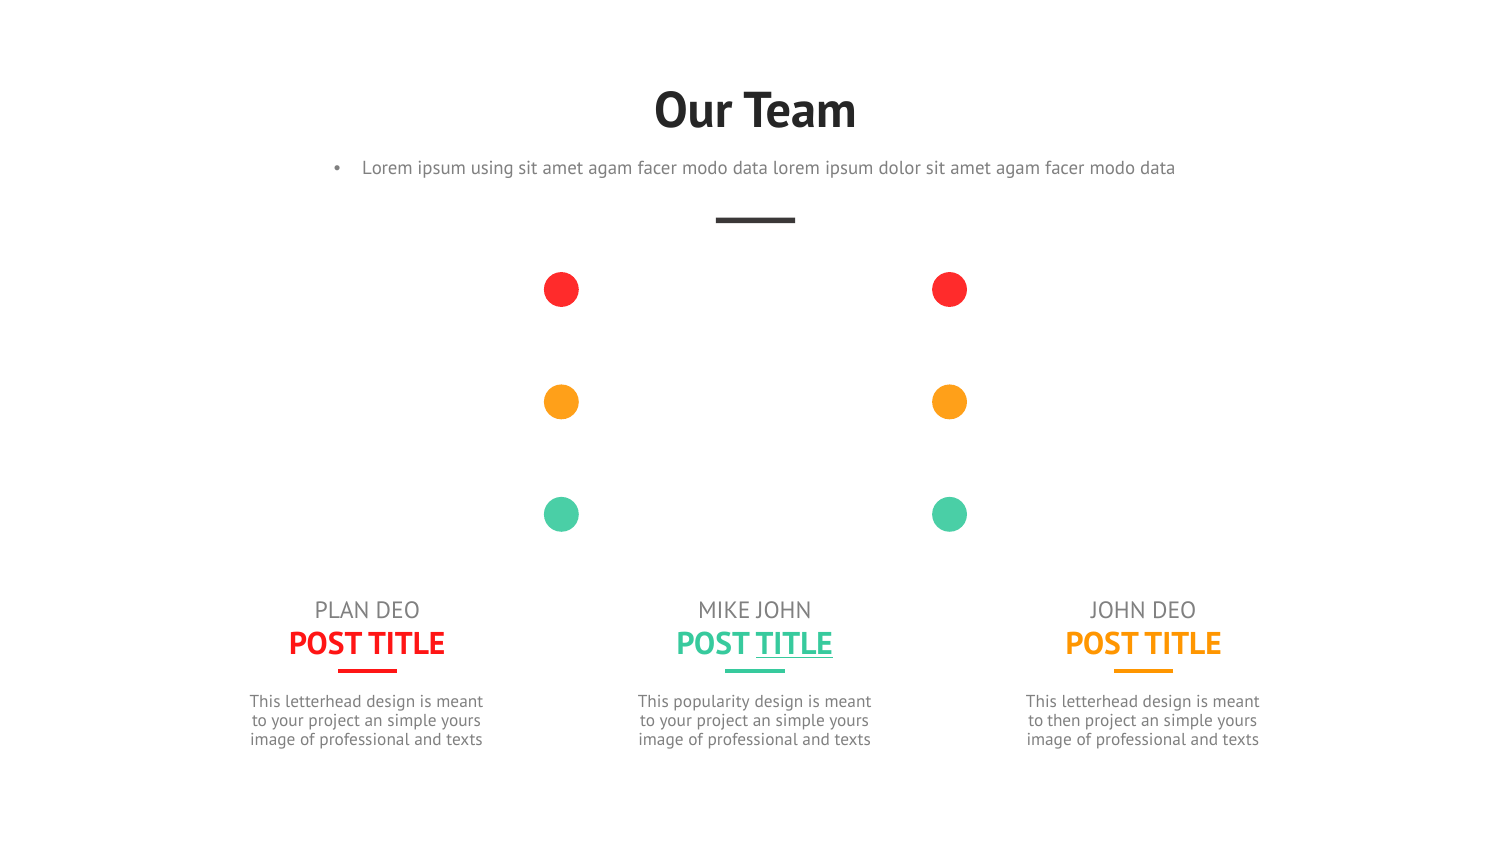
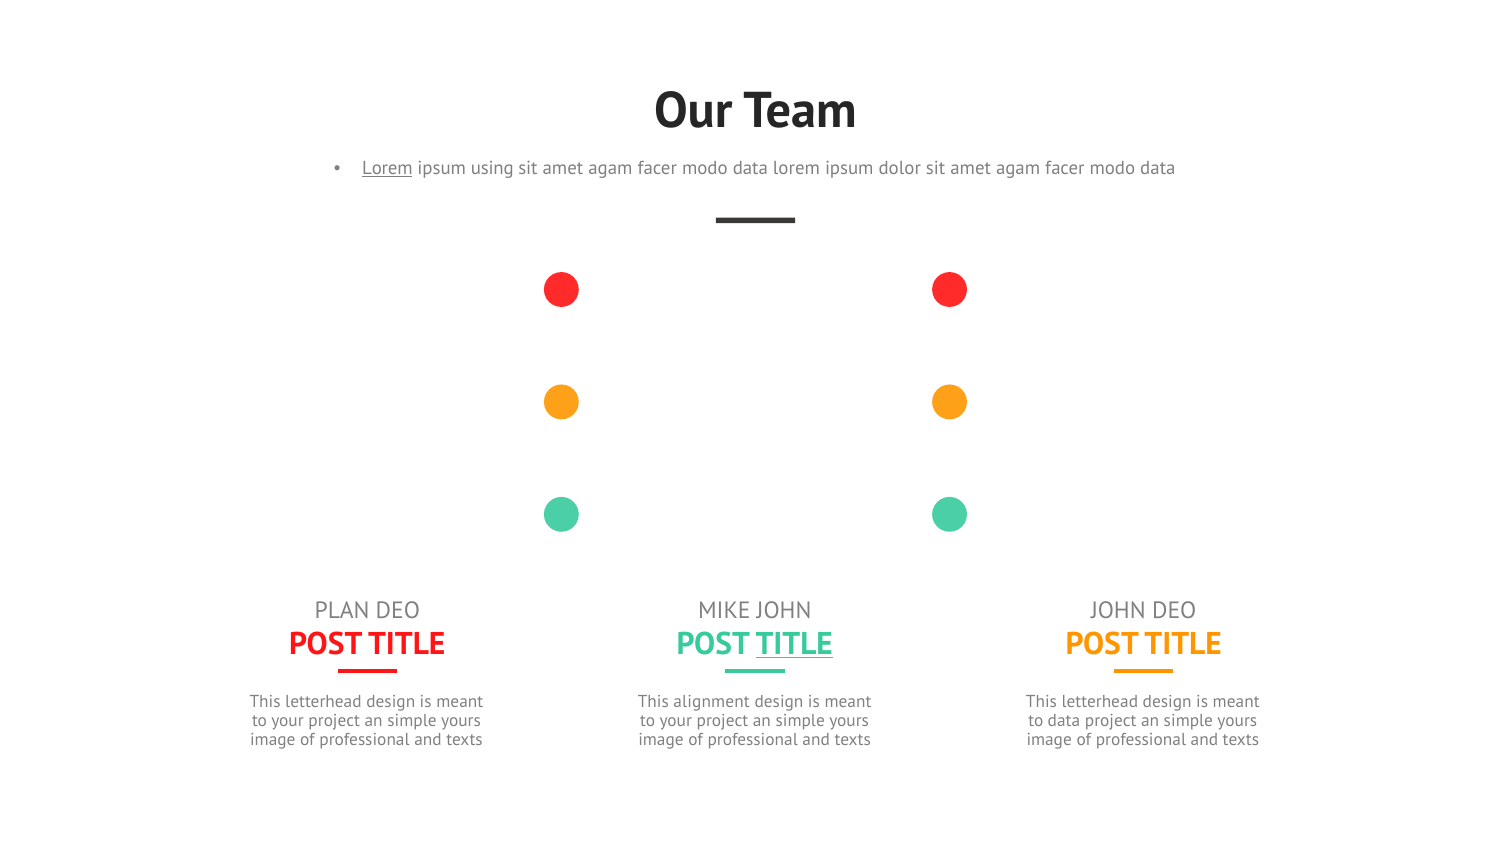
Lorem at (387, 169) underline: none -> present
popularity: popularity -> alignment
to then: then -> data
